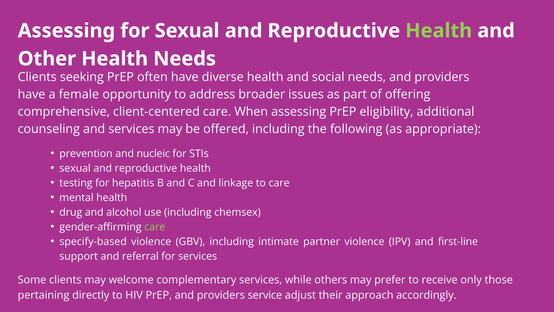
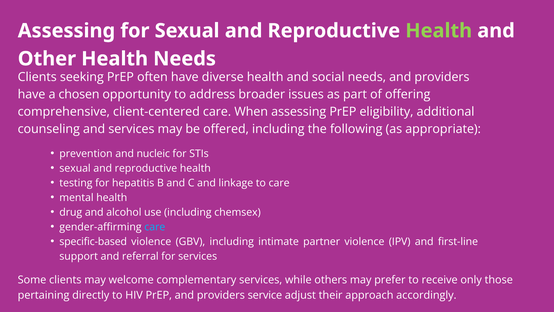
female: female -> chosen
care at (155, 227) colour: light green -> light blue
specify-based: specify-based -> specific-based
